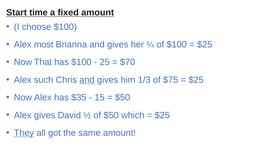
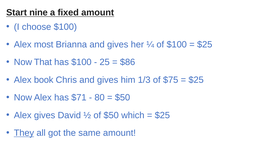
time: time -> nine
$70: $70 -> $86
such: such -> book
and at (87, 80) underline: present -> none
$35: $35 -> $71
15: 15 -> 80
